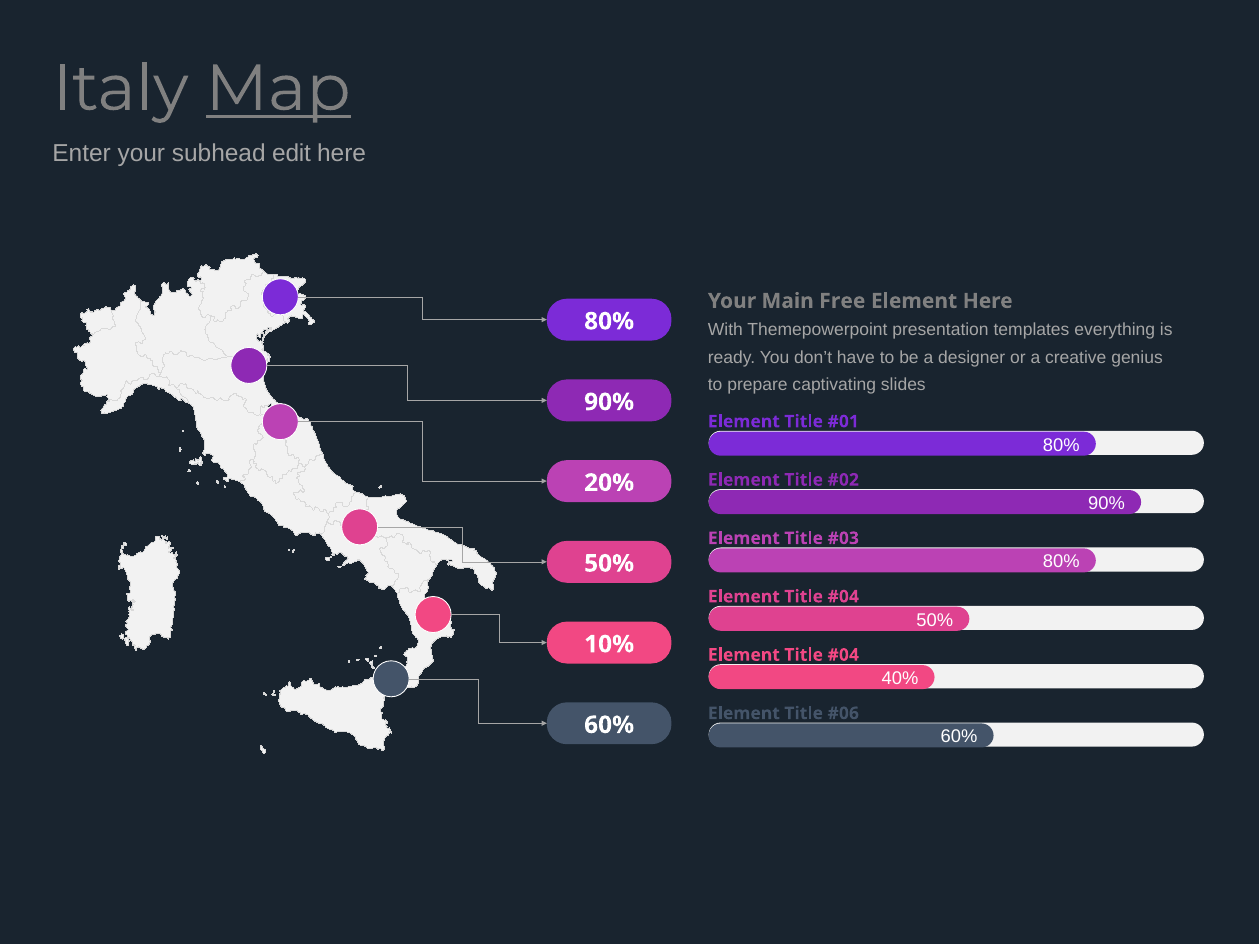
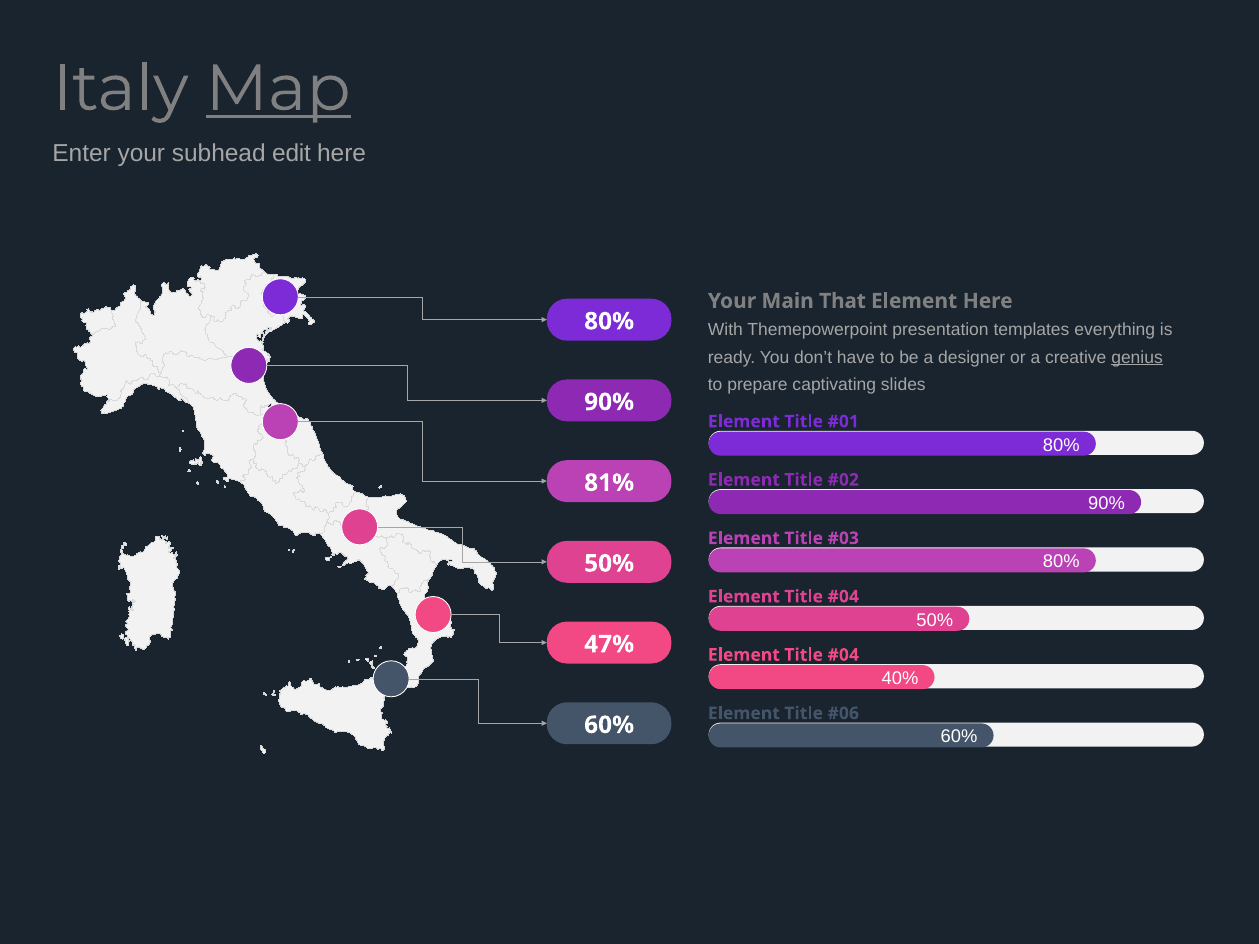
Free: Free -> That
genius underline: none -> present
20%: 20% -> 81%
10%: 10% -> 47%
